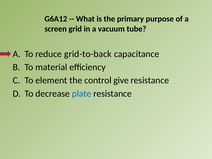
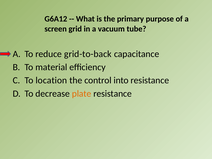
element: element -> location
give: give -> into
plate colour: blue -> orange
